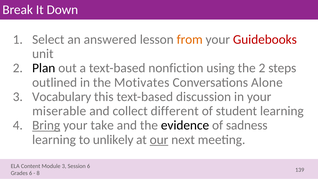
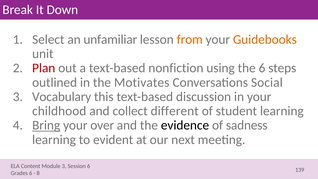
answered: answered -> unfamiliar
Guidebooks colour: red -> orange
Plan colour: black -> red
the 2: 2 -> 6
Alone: Alone -> Social
miserable: miserable -> childhood
take: take -> over
unlikely: unlikely -> evident
our underline: present -> none
